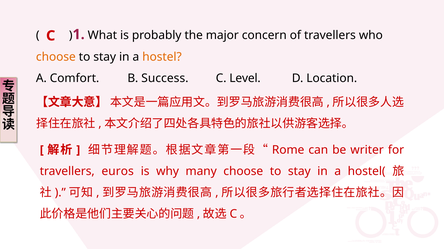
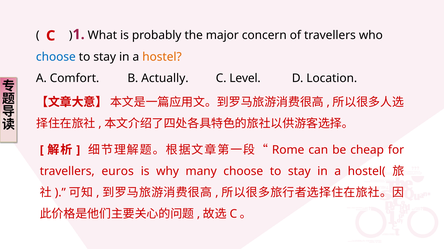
choose at (56, 57) colour: orange -> blue
Success: Success -> Actually
writer: writer -> cheap
